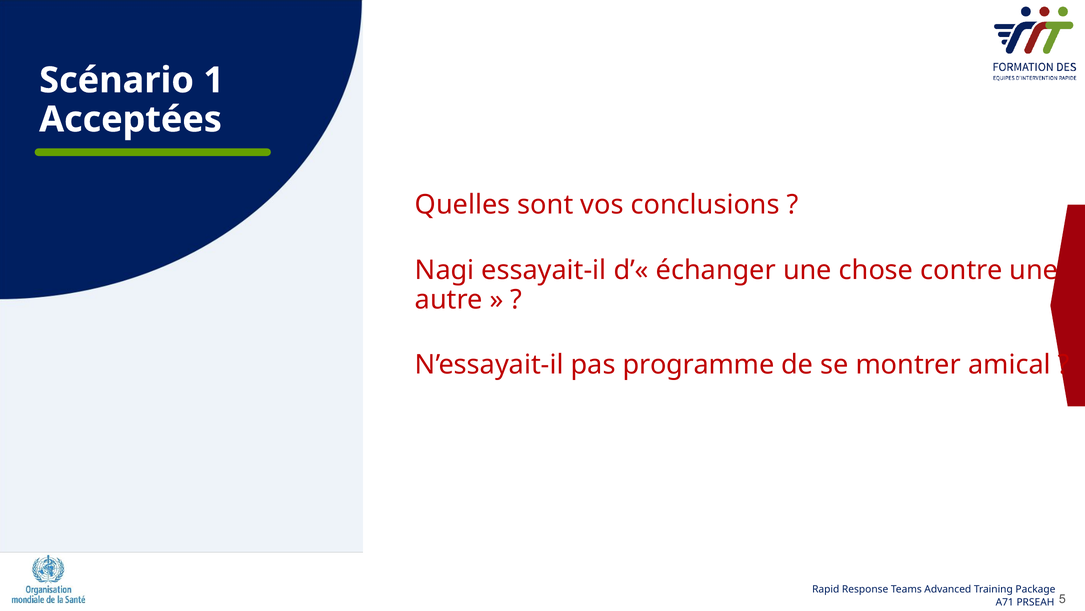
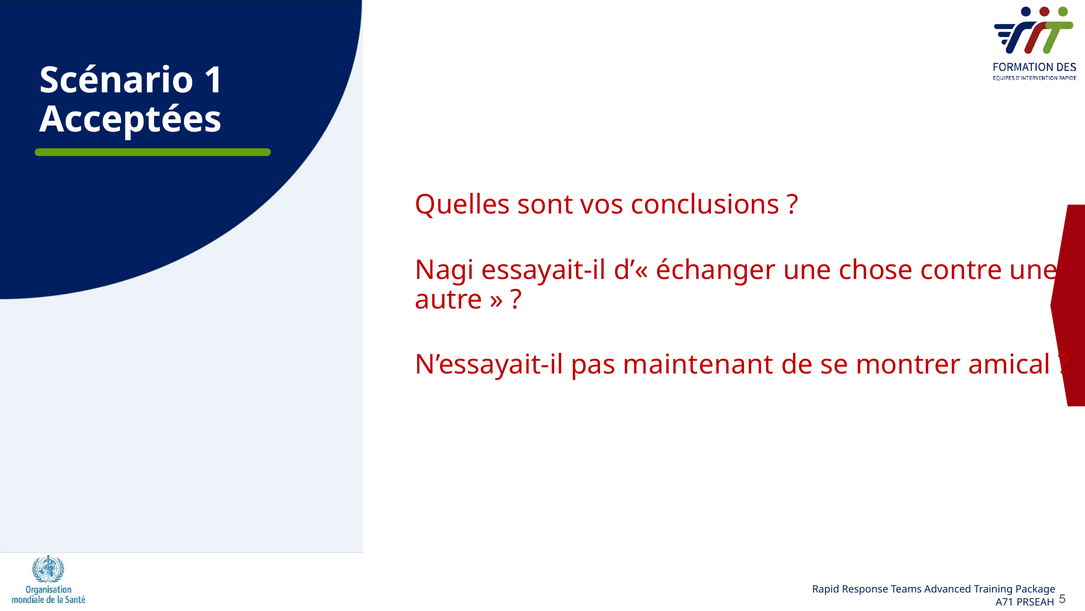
programme: programme -> maintenant
